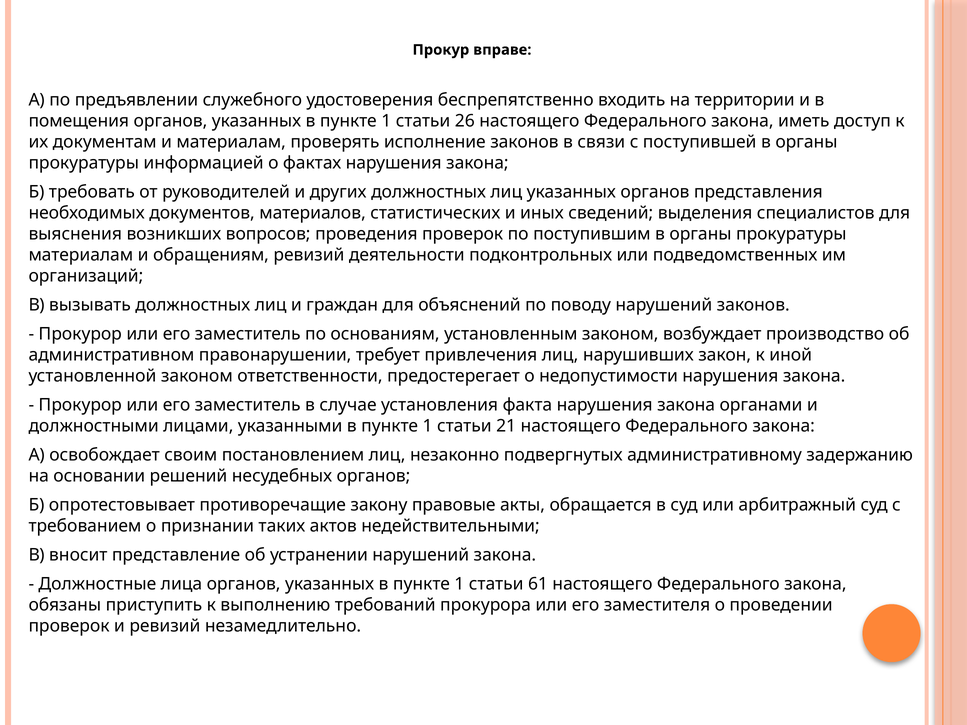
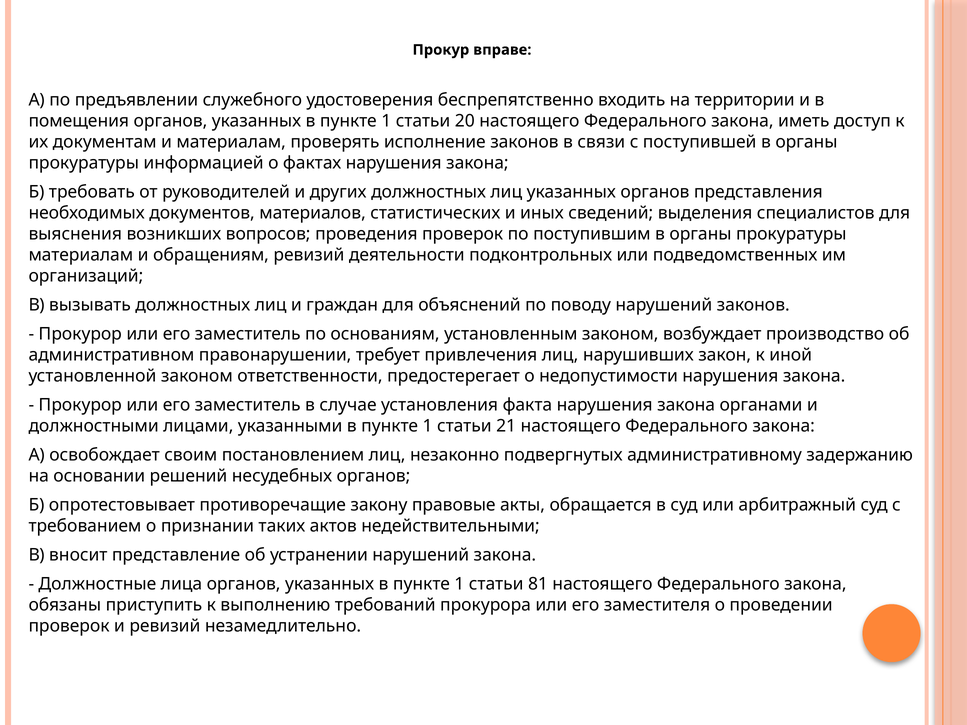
26: 26 -> 20
61: 61 -> 81
